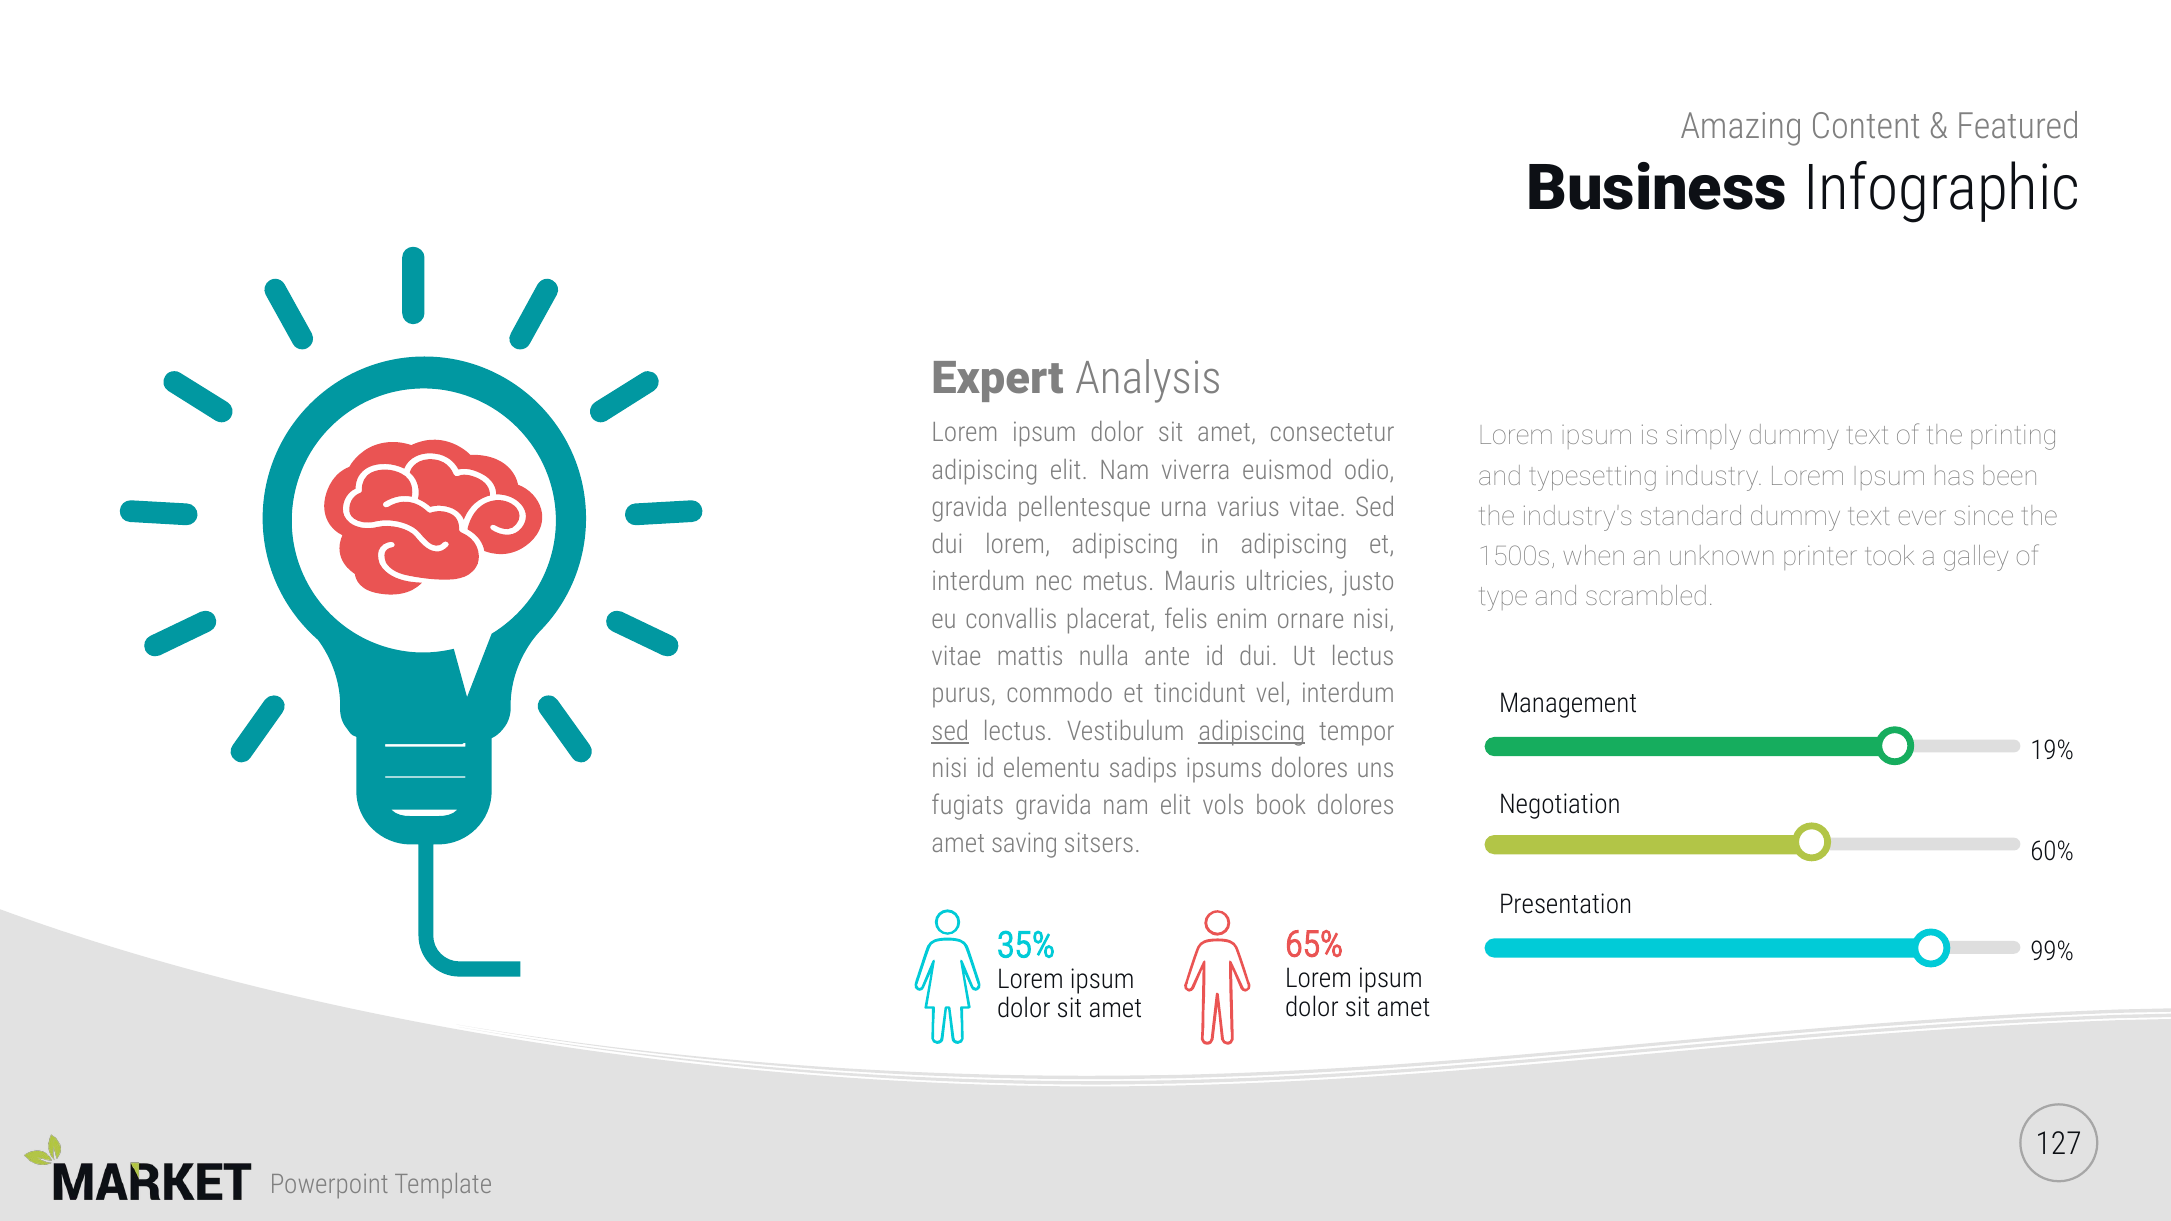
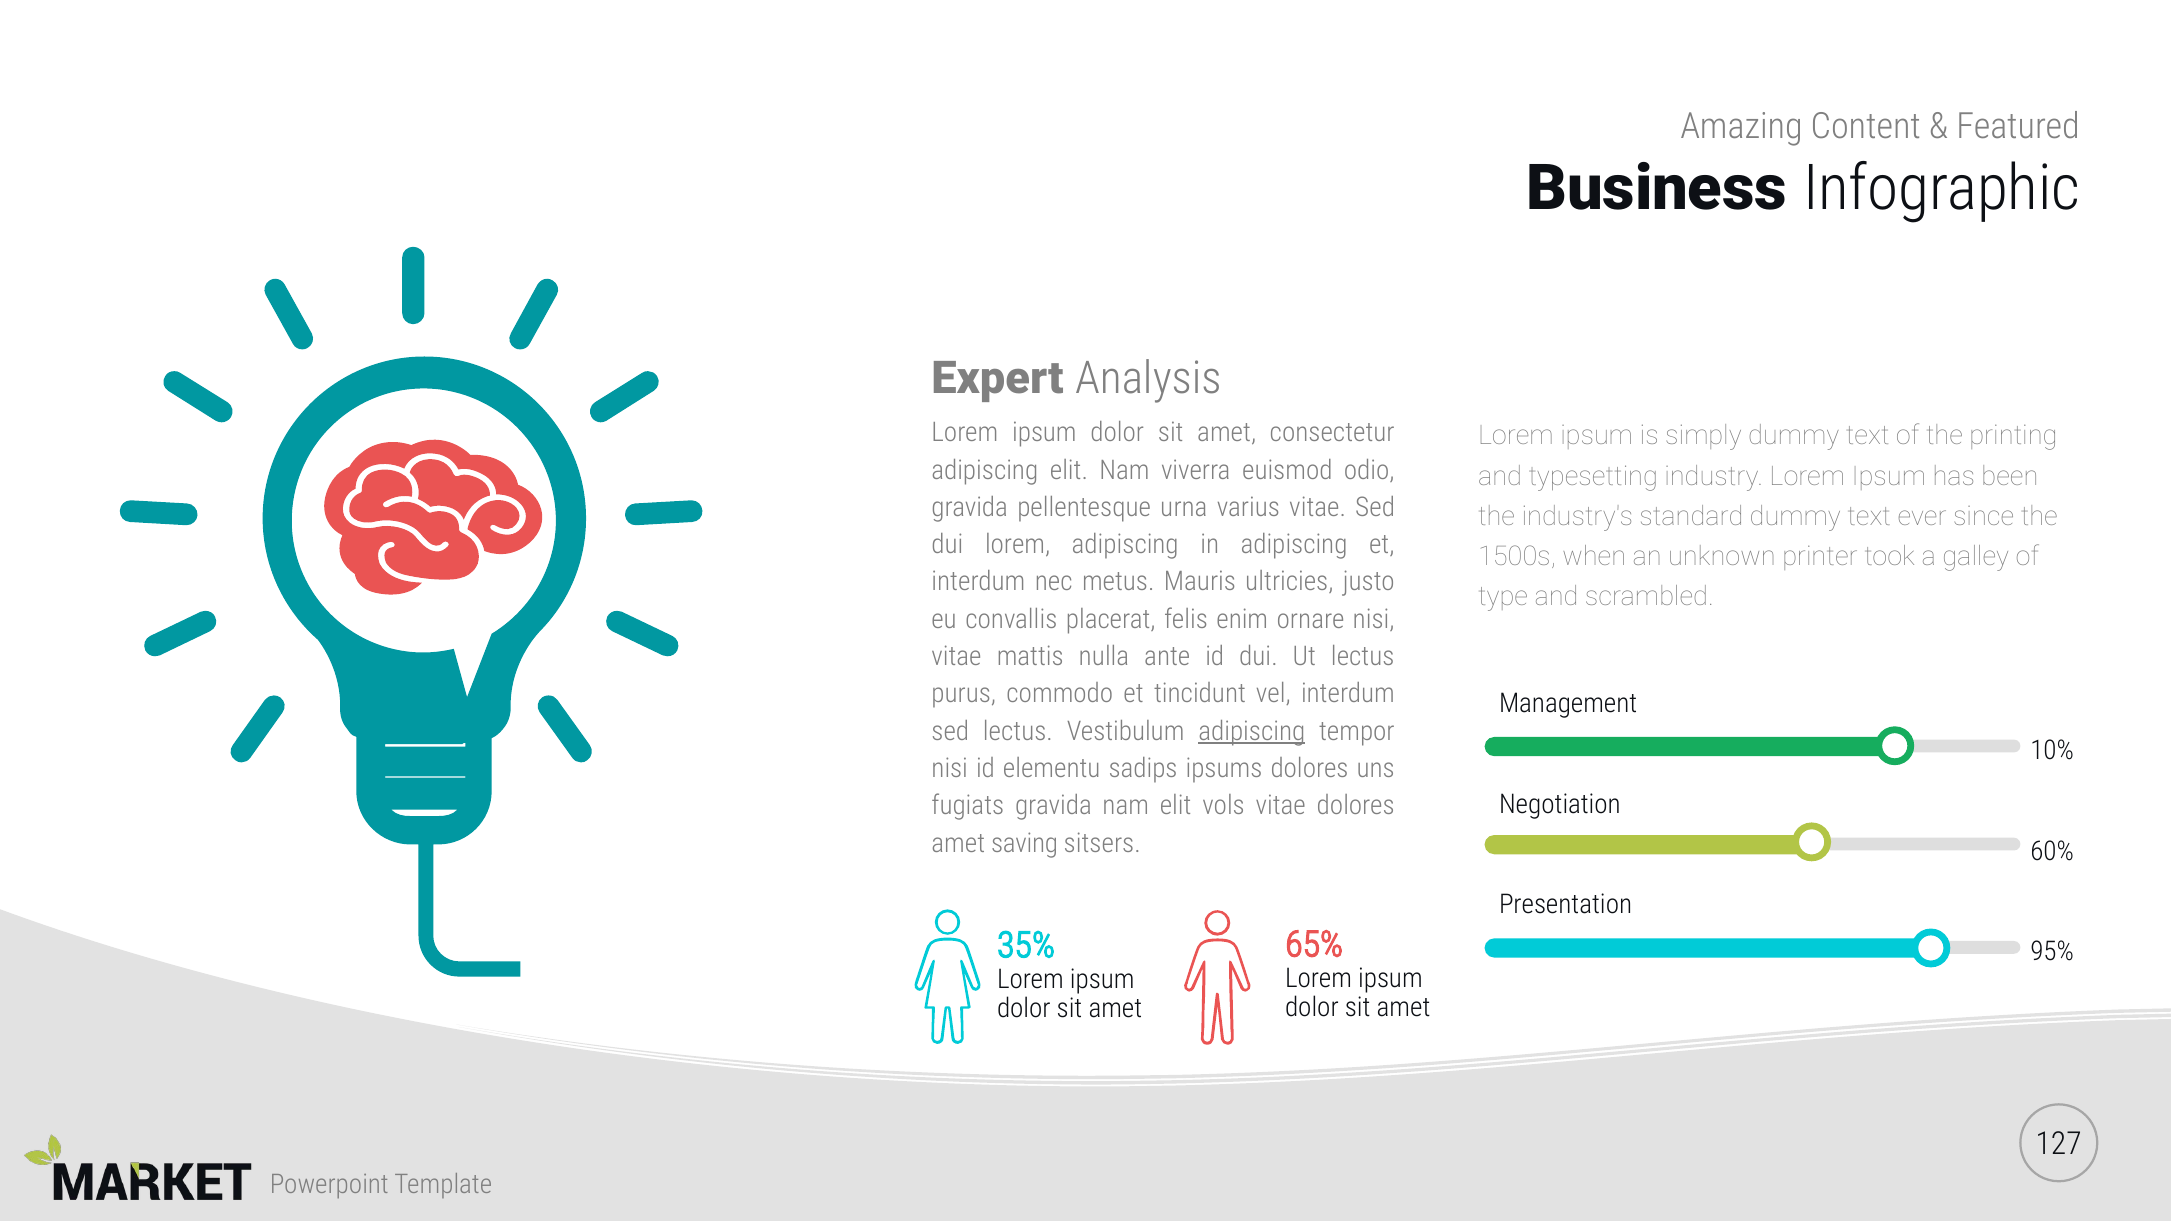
sed at (950, 731) underline: present -> none
19%: 19% -> 10%
vols book: book -> vitae
99%: 99% -> 95%
